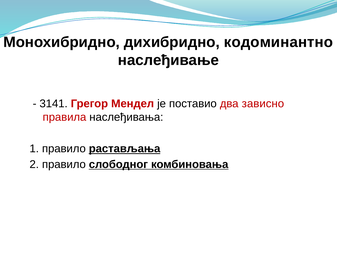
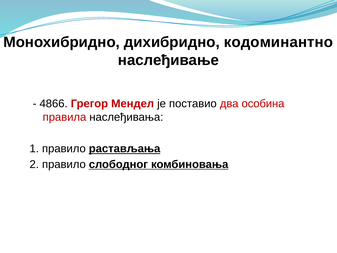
3141: 3141 -> 4866
зависно: зависно -> особина
